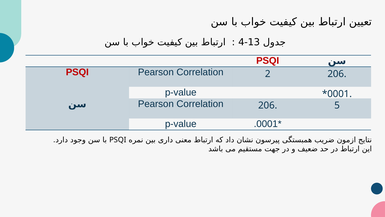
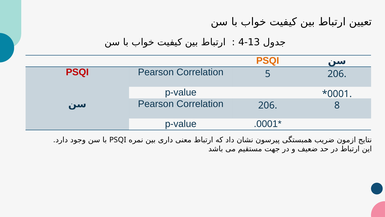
PSQI at (268, 61) colour: red -> orange
2: 2 -> 5
5: 5 -> 8
